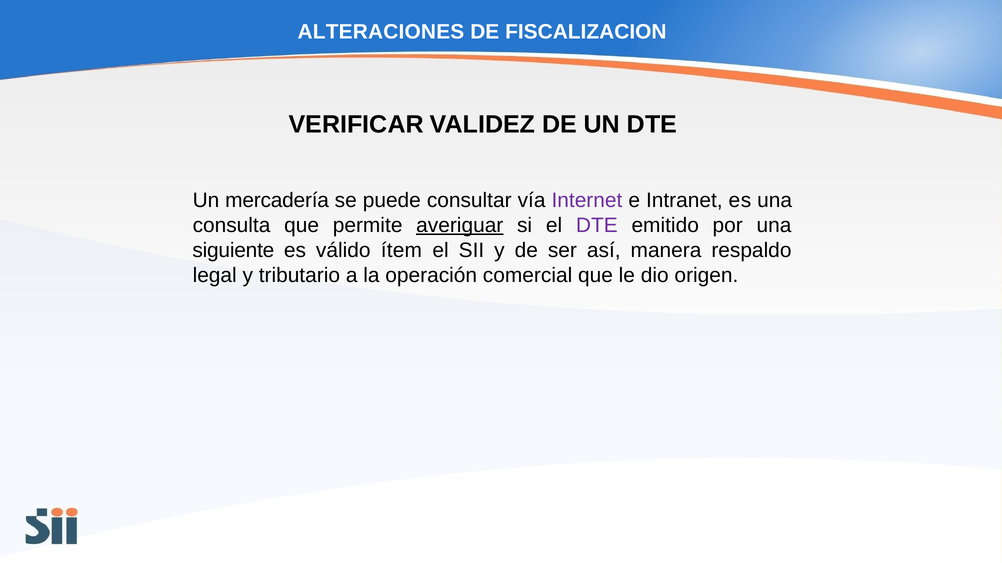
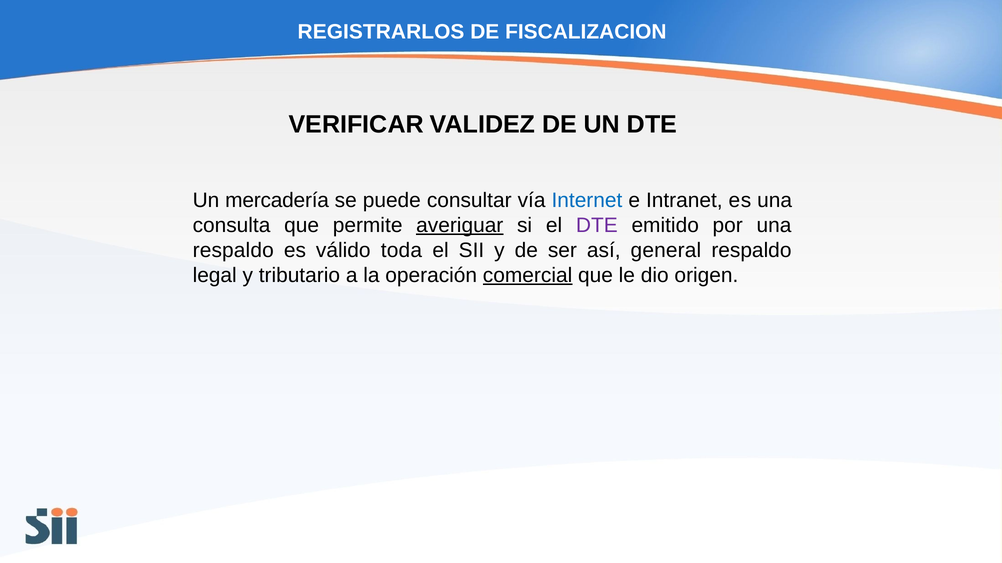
ALTERACIONES: ALTERACIONES -> REGISTRARLOS
Internet colour: purple -> blue
siguiente at (233, 251): siguiente -> respaldo
ítem: ítem -> toda
manera: manera -> general
comercial underline: none -> present
